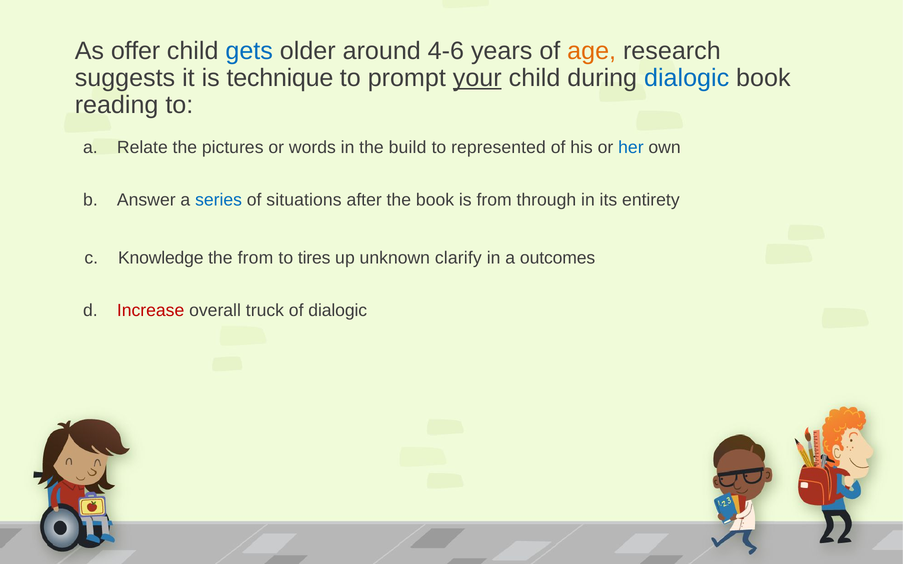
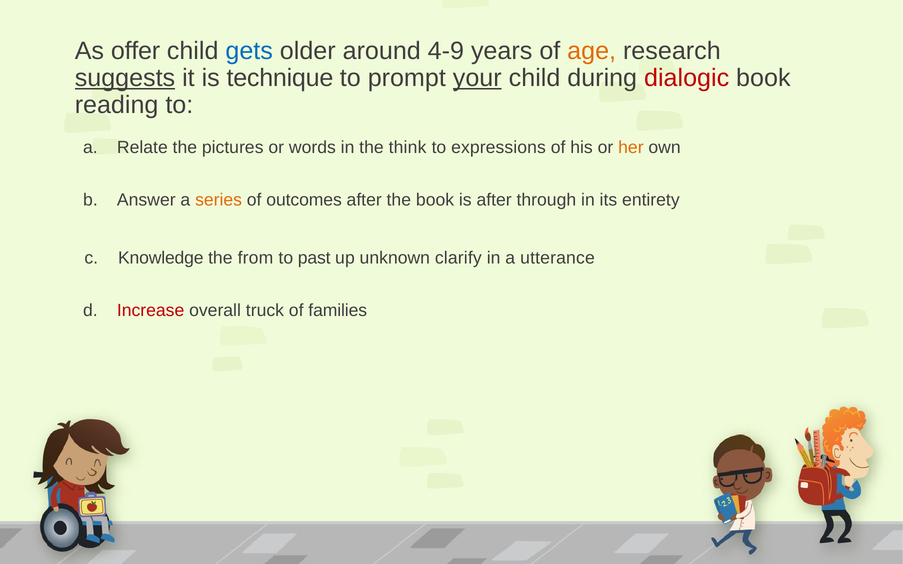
4-6: 4-6 -> 4-9
suggests underline: none -> present
dialogic at (687, 78) colour: blue -> red
build: build -> think
represented: represented -> expressions
her colour: blue -> orange
series colour: blue -> orange
situations: situations -> outcomes
is from: from -> after
tires: tires -> past
outcomes: outcomes -> utterance
of dialogic: dialogic -> families
